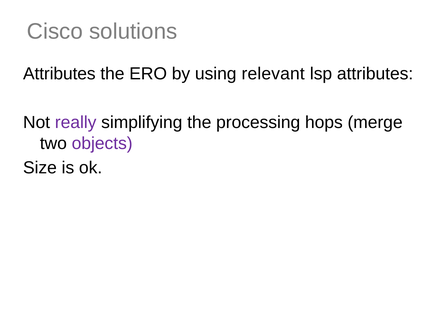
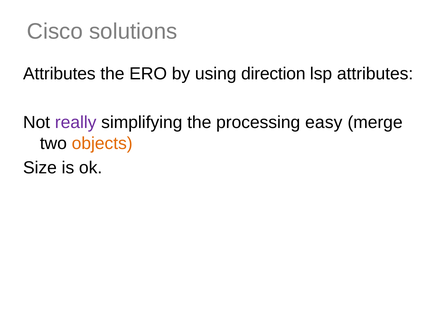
relevant: relevant -> direction
hops: hops -> easy
objects colour: purple -> orange
